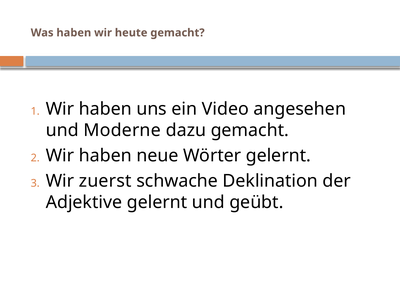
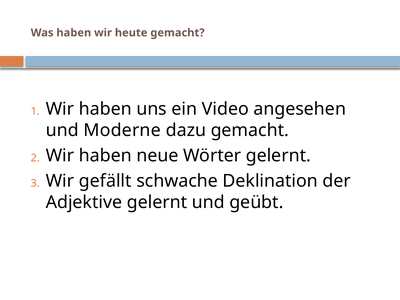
zuerst: zuerst -> gefällt
